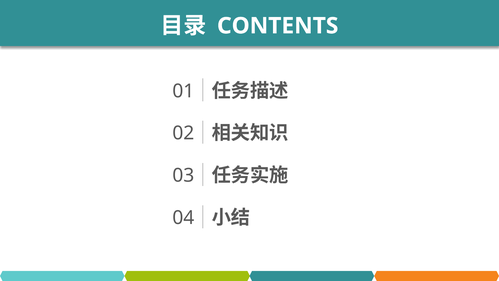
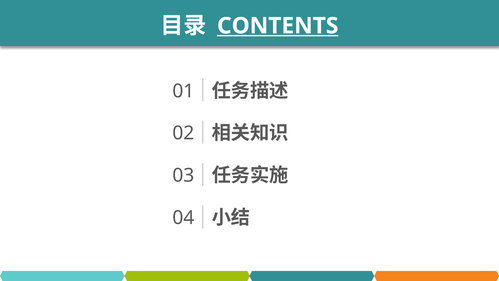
CONTENTS underline: none -> present
